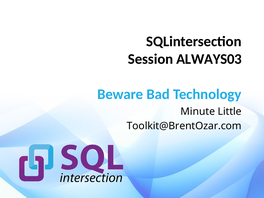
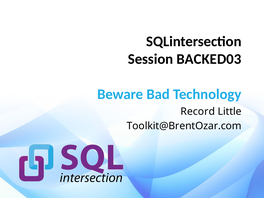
ALWAYS03: ALWAYS03 -> BACKED03
Minute: Minute -> Record
